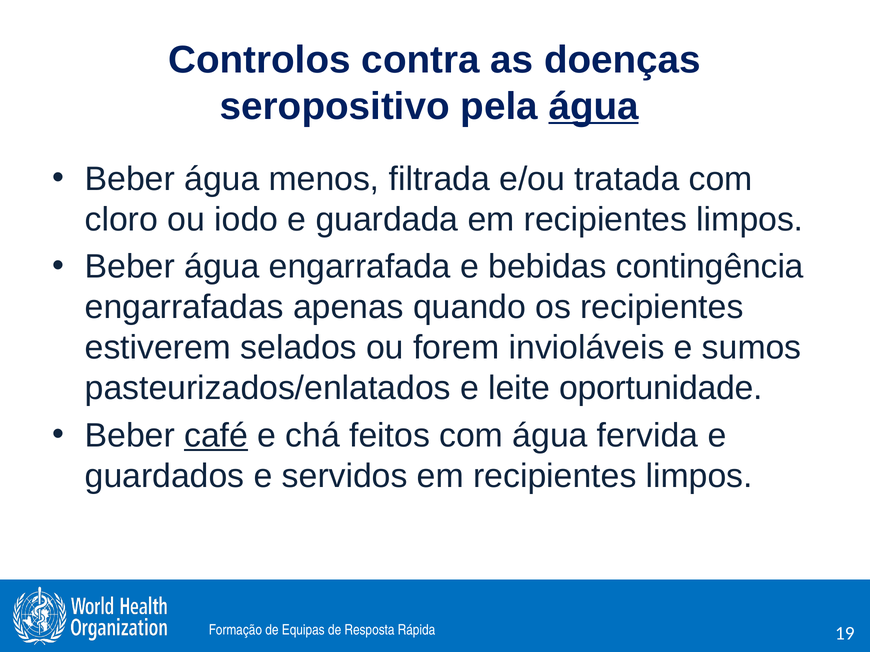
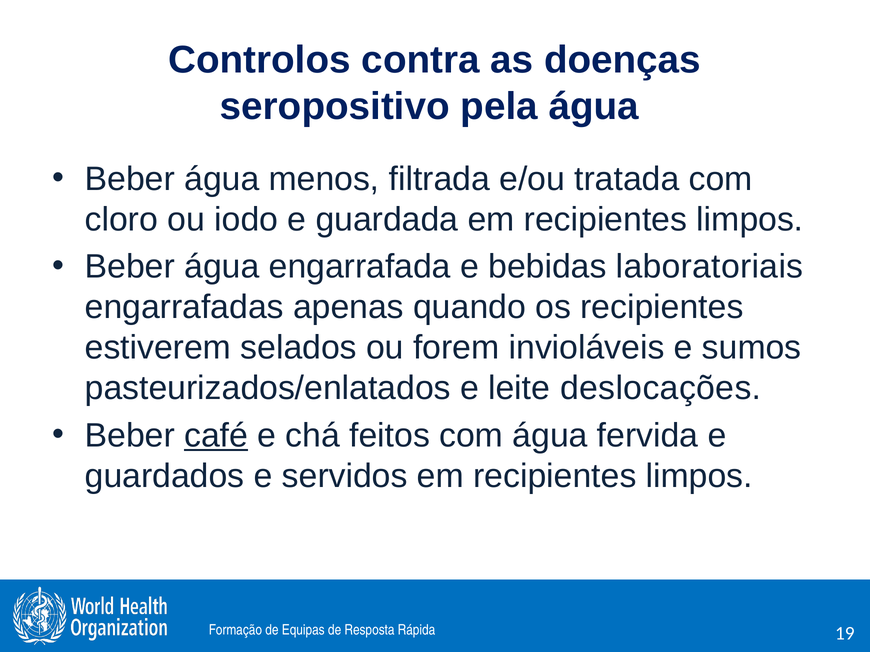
água at (594, 106) underline: present -> none
contingência: contingência -> laboratoriais
oportunidade: oportunidade -> deslocações
